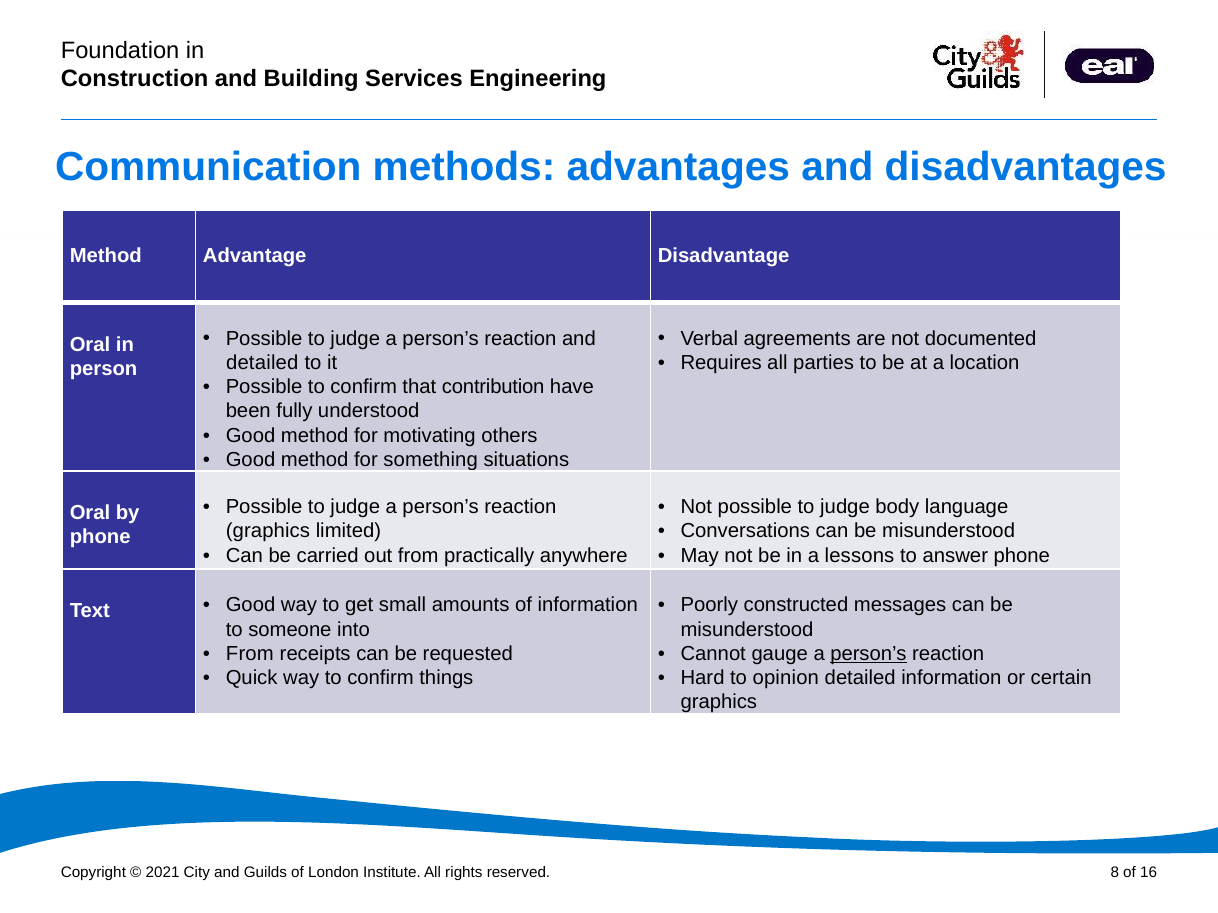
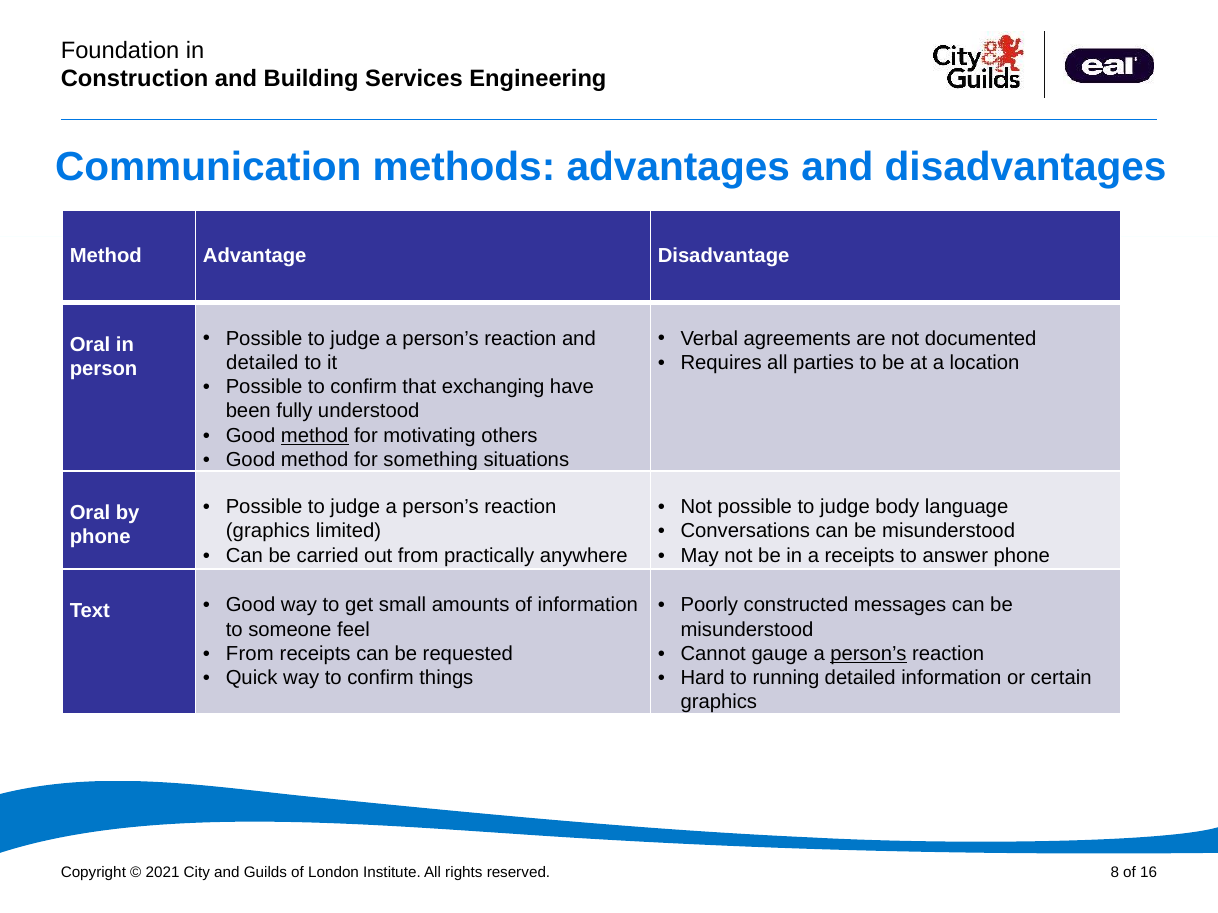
contribution: contribution -> exchanging
method at (315, 436) underline: none -> present
a lessons: lessons -> receipts
into: into -> feel
opinion: opinion -> running
